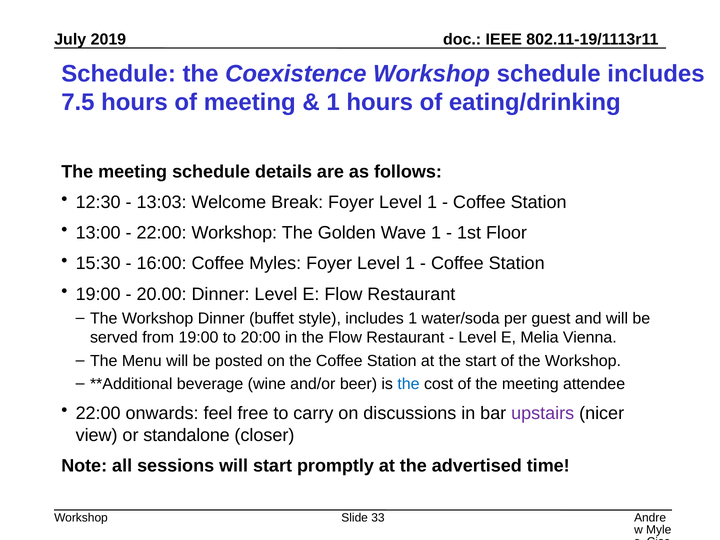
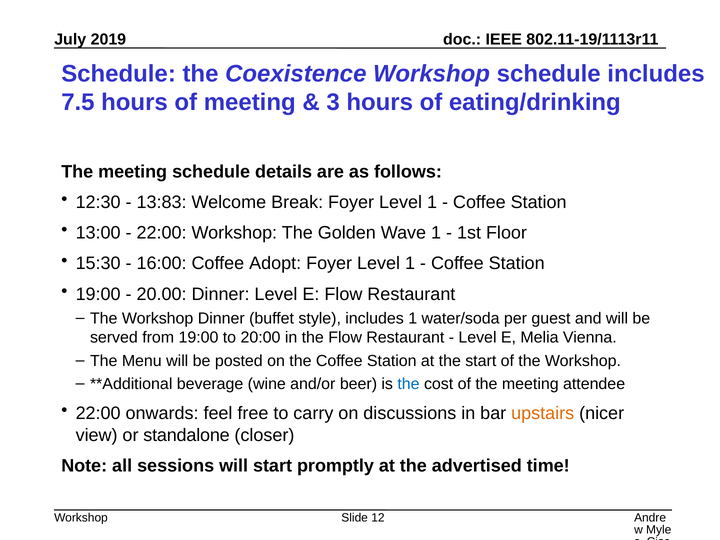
1 at (333, 103): 1 -> 3
13:03: 13:03 -> 13:83
Myles: Myles -> Adopt
upstairs colour: purple -> orange
33: 33 -> 12
